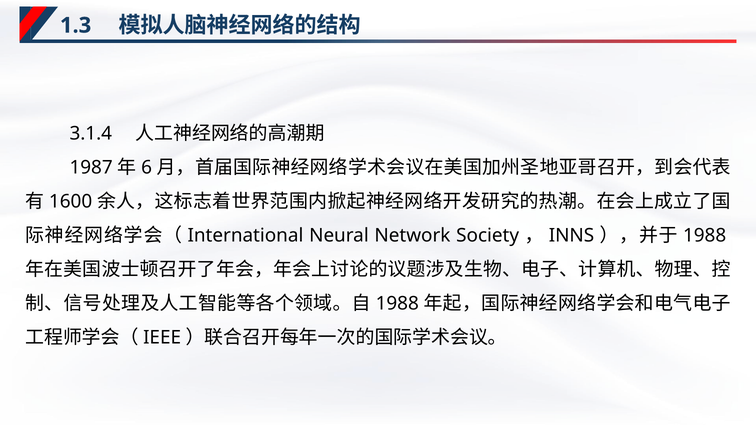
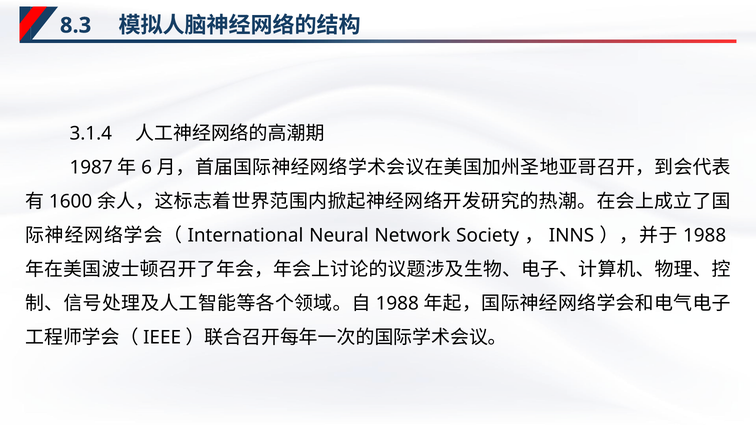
1.3: 1.3 -> 8.3
